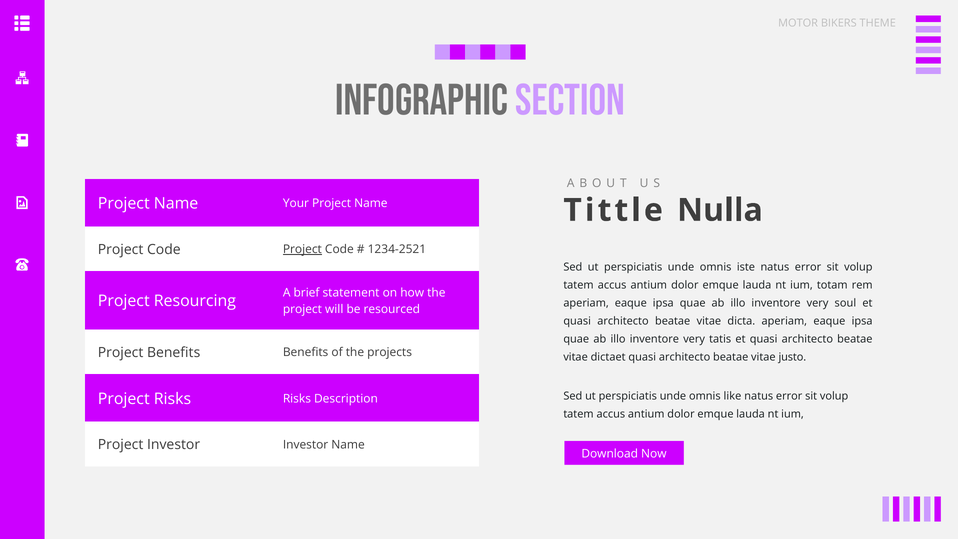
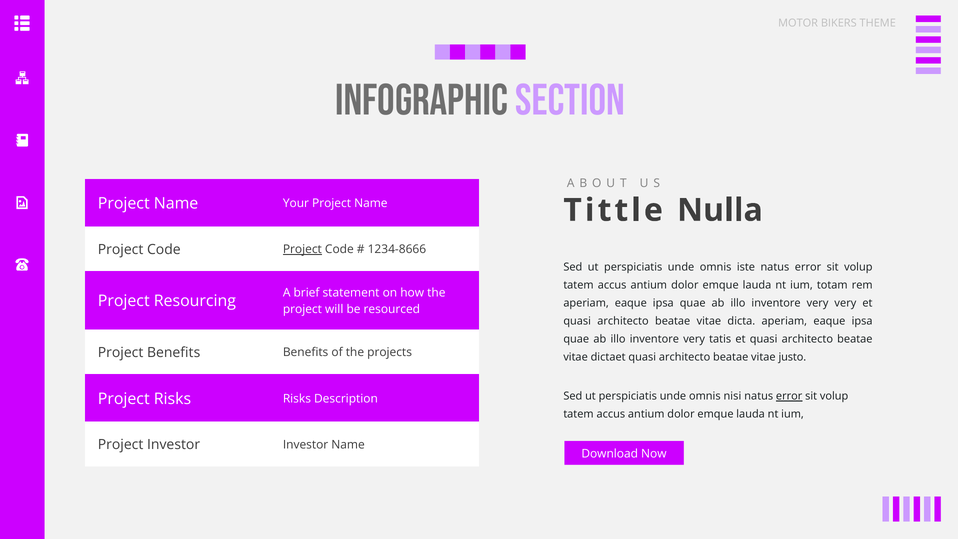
1234-2521: 1234-2521 -> 1234-8666
very soul: soul -> very
like: like -> nisi
error at (789, 396) underline: none -> present
